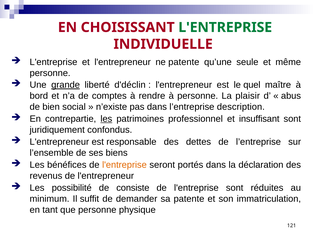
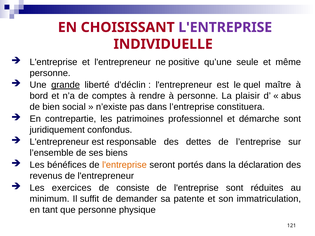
L'ENTREPRISE at (225, 27) colour: green -> purple
ne patente: patente -> positive
description: description -> constituera
les at (106, 119) underline: present -> none
insuffisant: insuffisant -> démarche
possibilité: possibilité -> exercices
